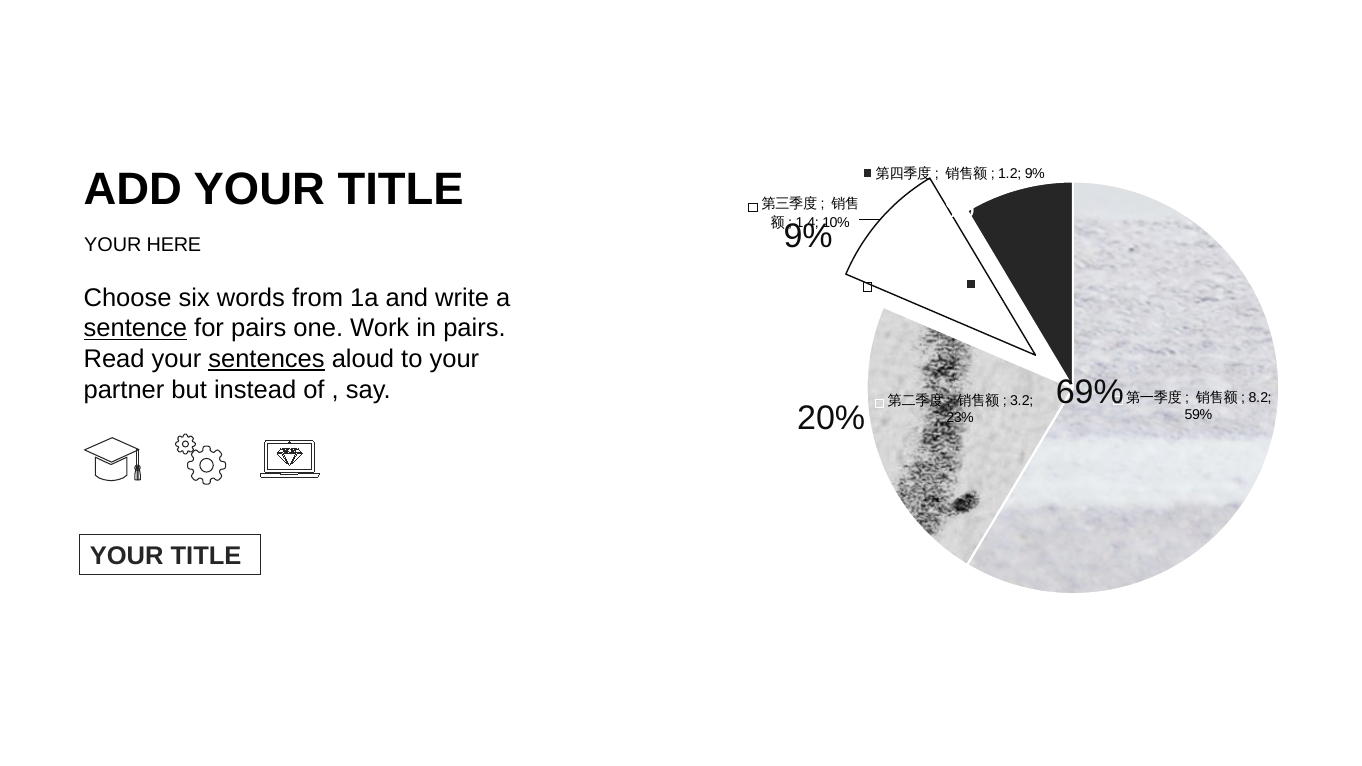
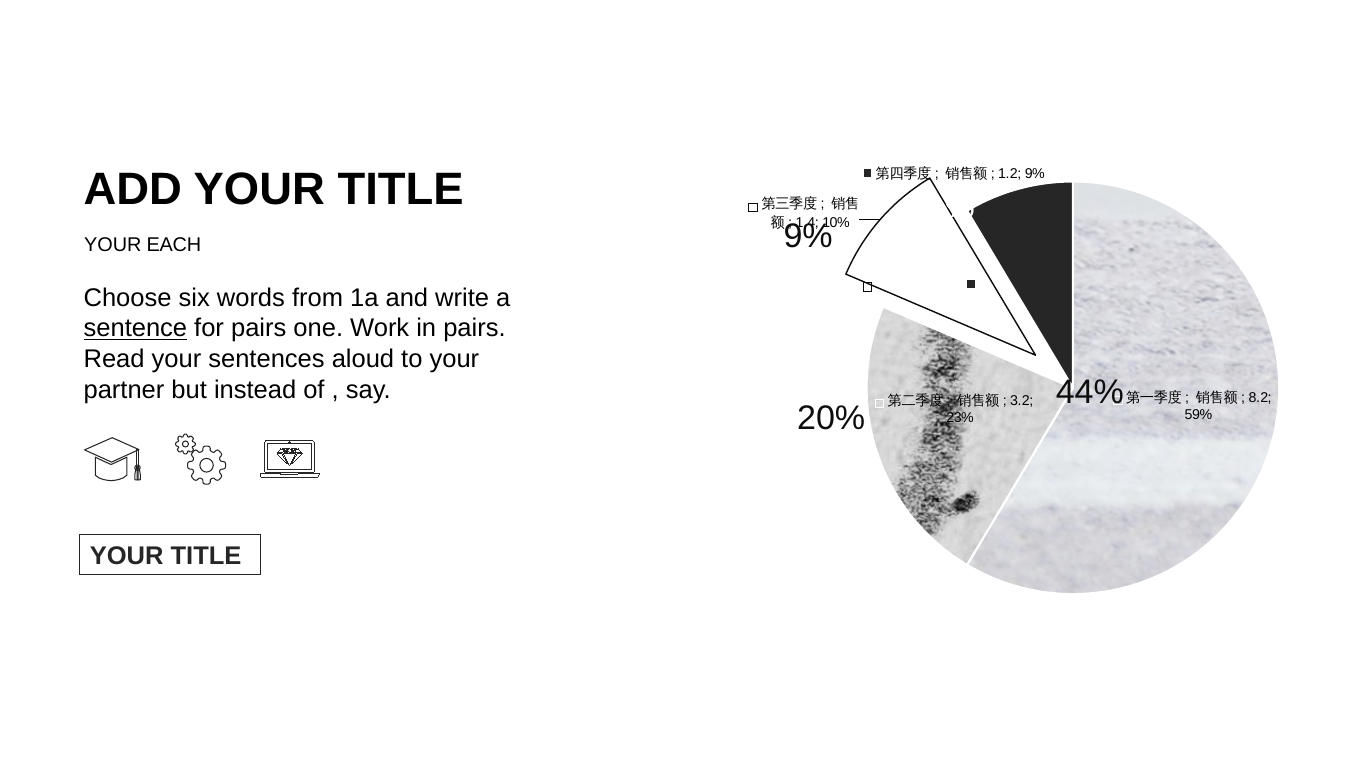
HERE: HERE -> EACH
sentences underline: present -> none
69%: 69% -> 44%
